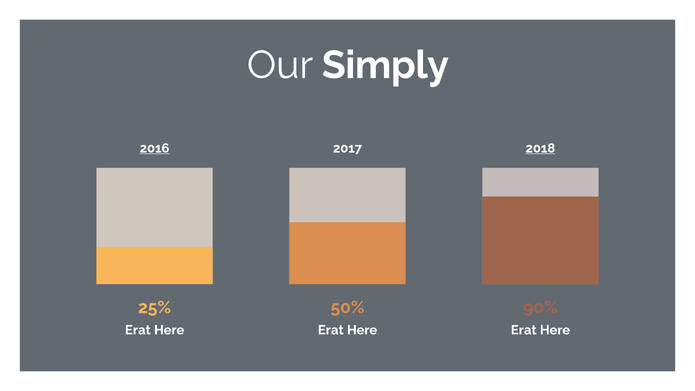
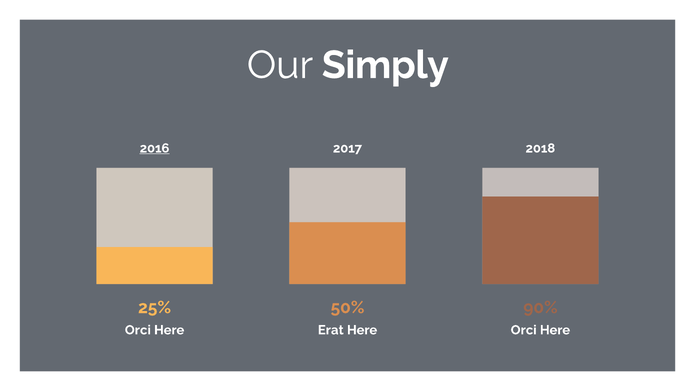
2018 underline: present -> none
Erat at (138, 330): Erat -> Orci
Erat at (524, 330): Erat -> Orci
